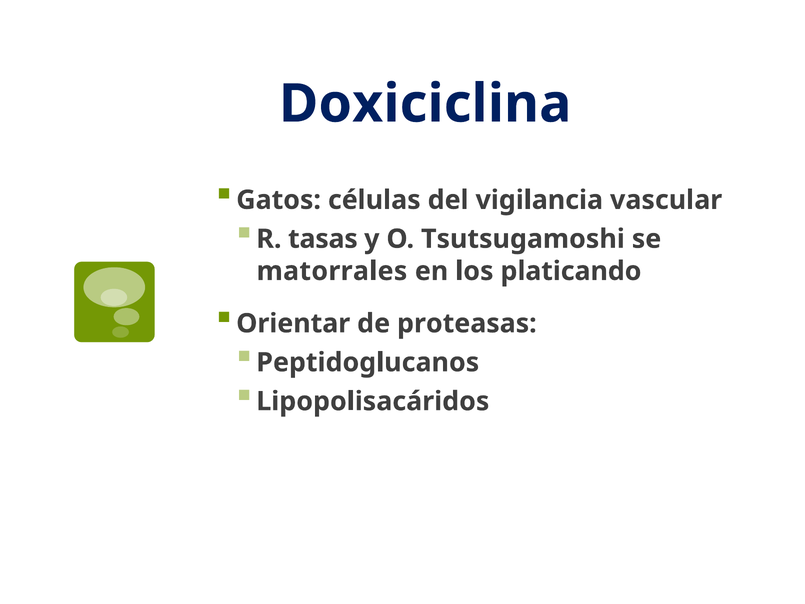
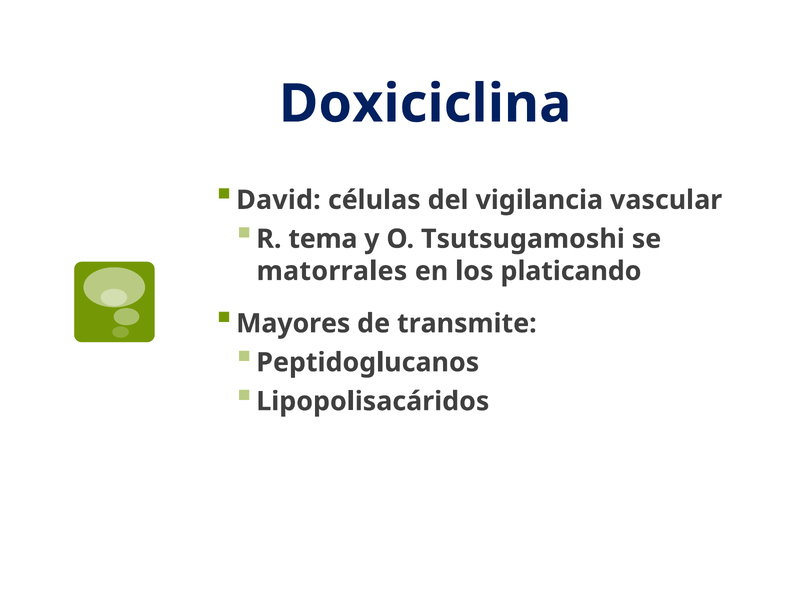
Gatos: Gatos -> David
tasas: tasas -> tema
Orientar: Orientar -> Mayores
proteasas: proteasas -> transmite
